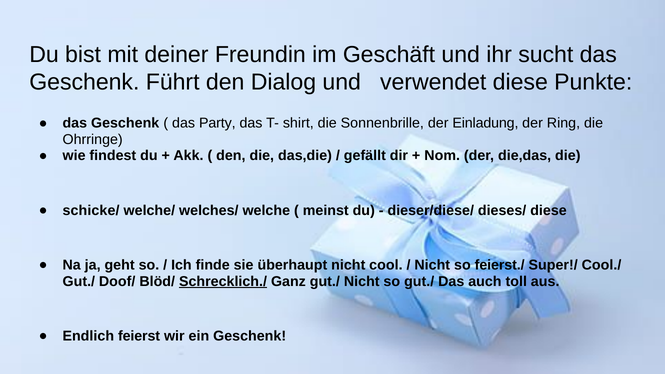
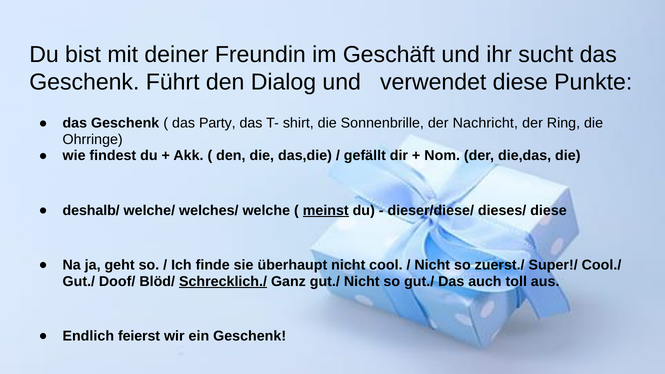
Einladung: Einladung -> Nachricht
schicke/: schicke/ -> deshalb/
meinst underline: none -> present
feierst./: feierst./ -> zuerst./
